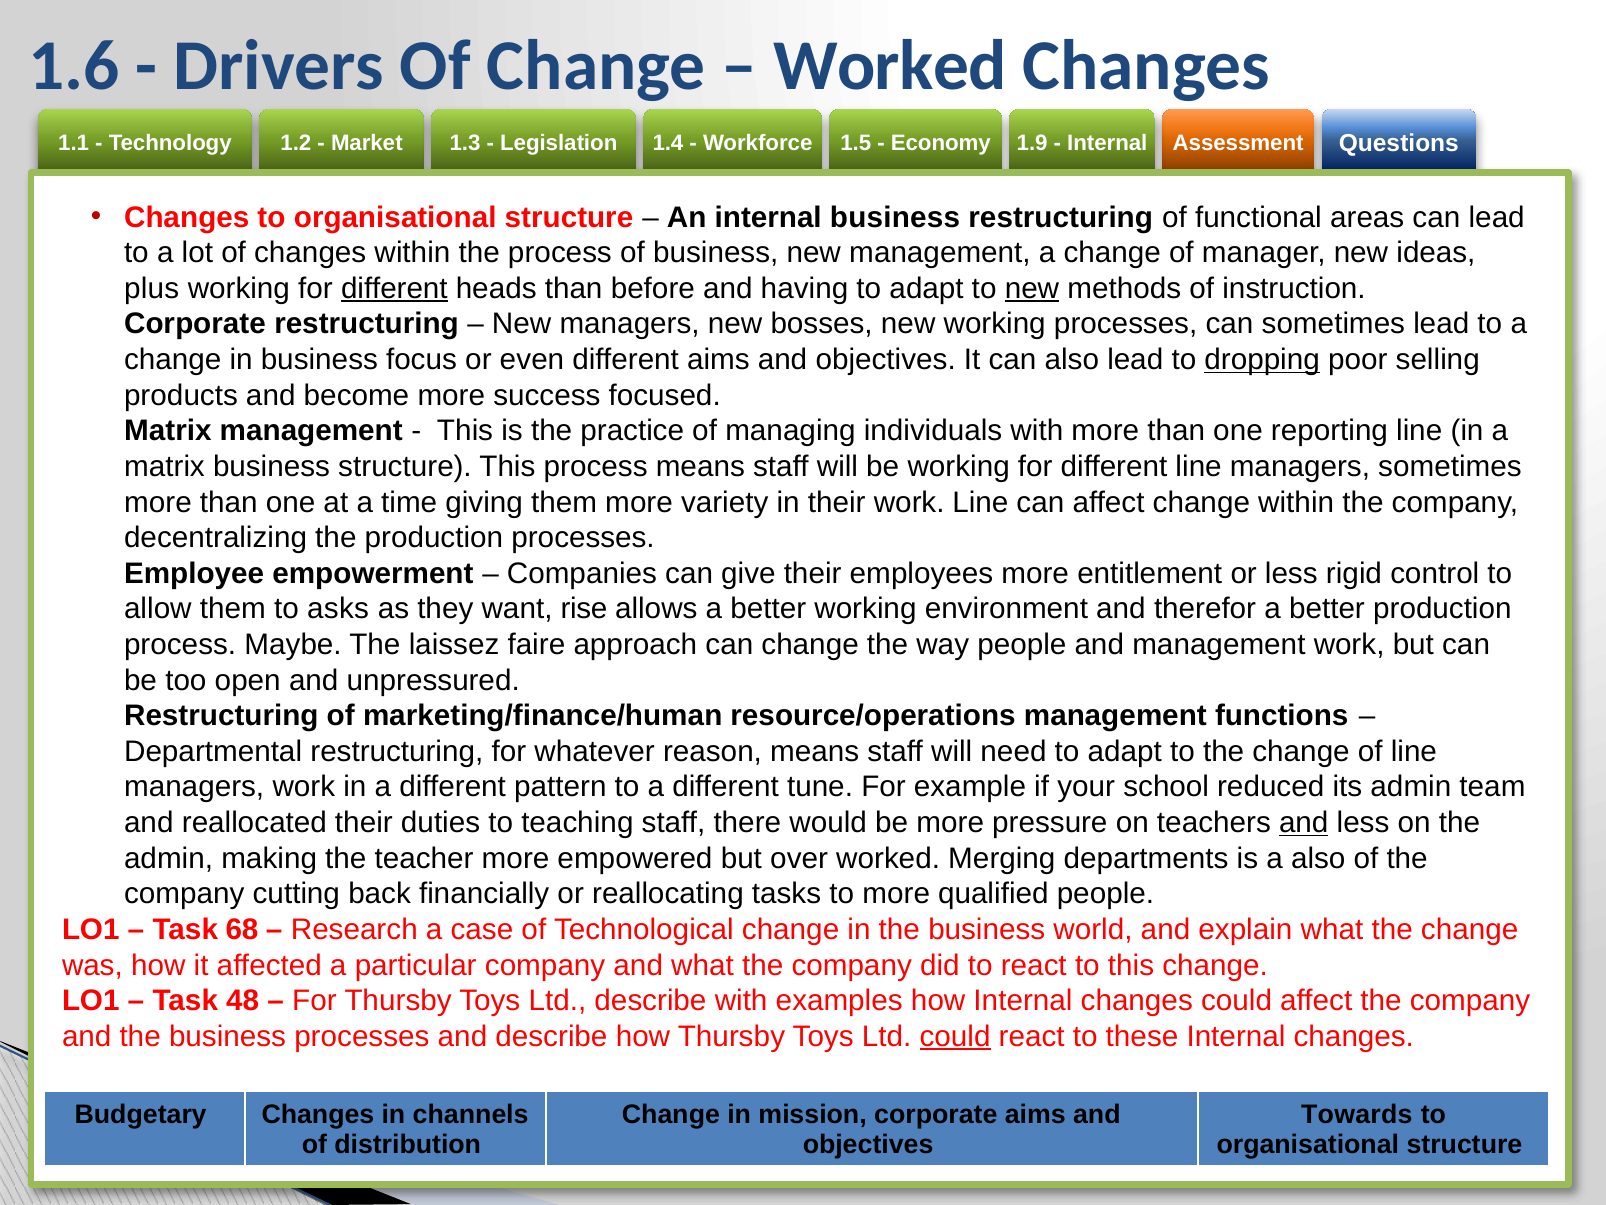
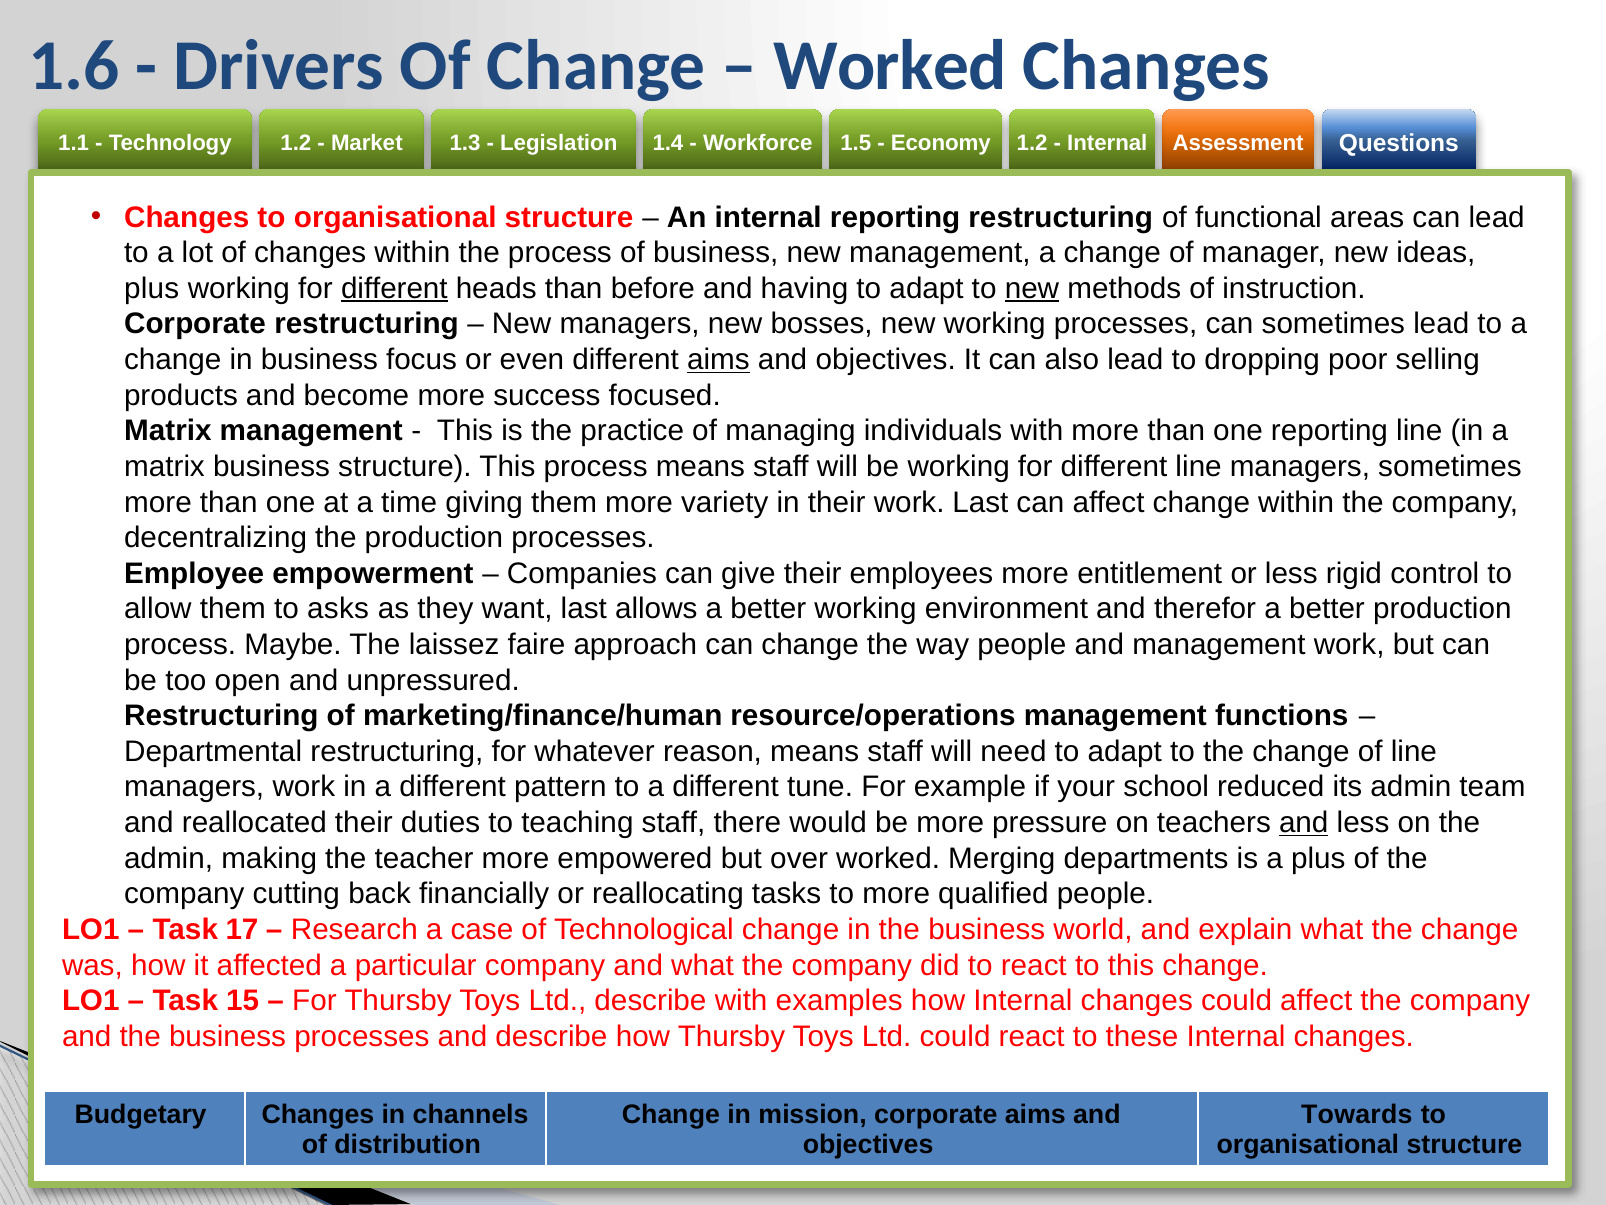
1.9 at (1032, 143): 1.9 -> 1.2
internal business: business -> reporting
aims at (718, 360) underline: none -> present
dropping underline: present -> none
work Line: Line -> Last
want rise: rise -> last
a also: also -> plus
68: 68 -> 17
48: 48 -> 15
could at (955, 1036) underline: present -> none
